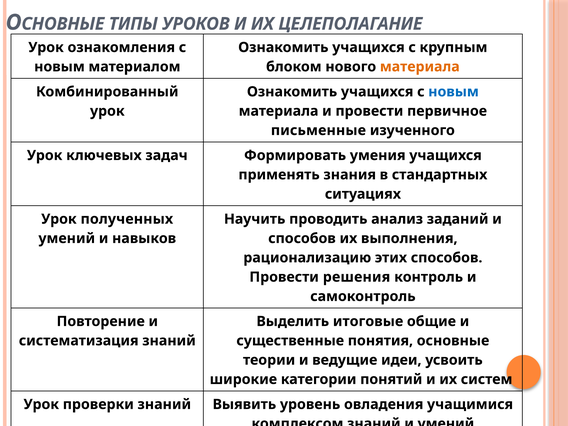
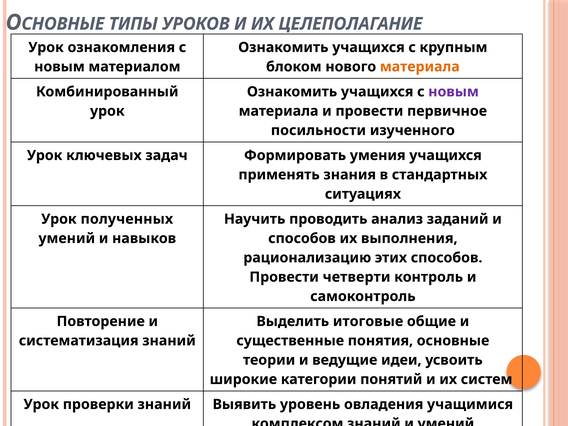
новым at (454, 92) colour: blue -> purple
письменные: письменные -> посильности
решения: решения -> четверти
